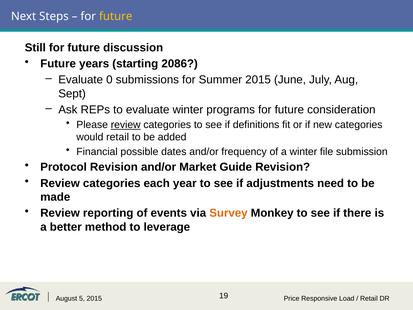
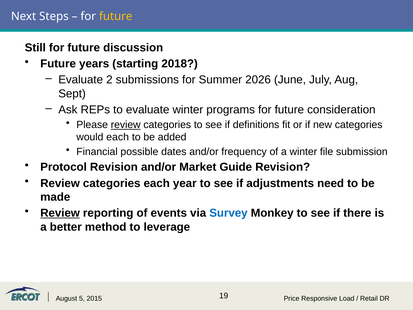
2086: 2086 -> 2018
0: 0 -> 2
Summer 2015: 2015 -> 2026
would retail: retail -> each
Review at (60, 213) underline: none -> present
Survey colour: orange -> blue
